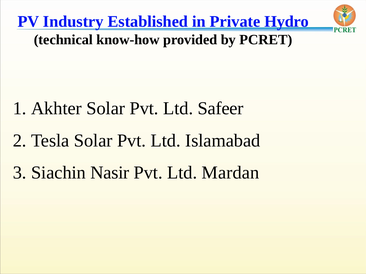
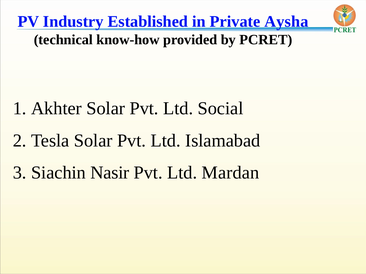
Hydro: Hydro -> Aysha
Safeer: Safeer -> Social
